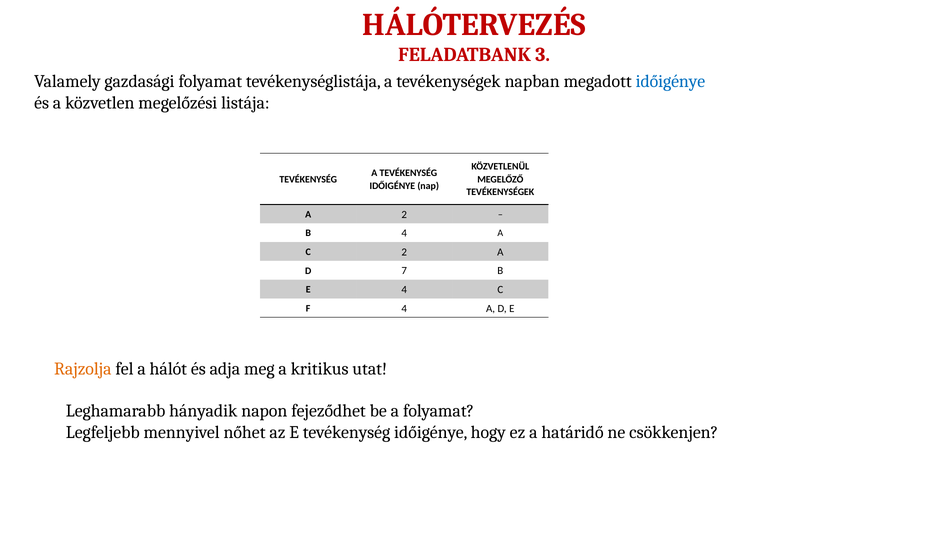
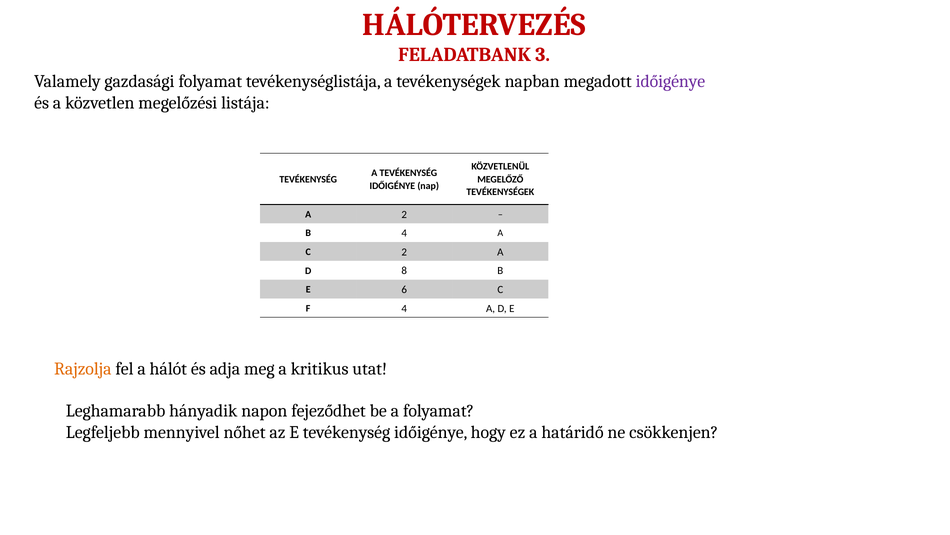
időigénye at (670, 81) colour: blue -> purple
7: 7 -> 8
E 4: 4 -> 6
